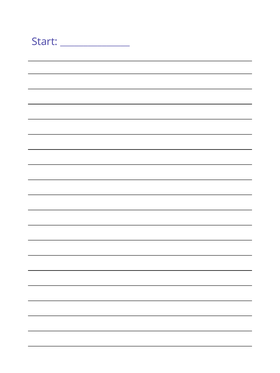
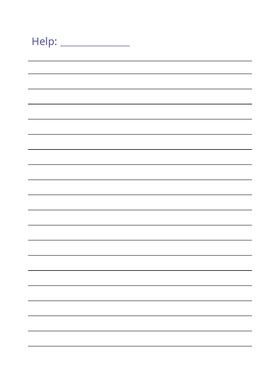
Start: Start -> Help
